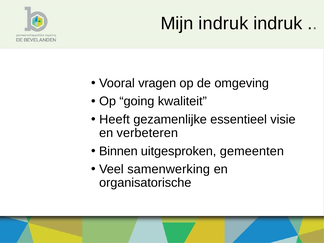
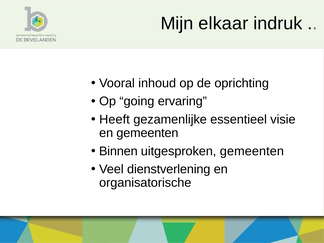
Mijn indruk: indruk -> elkaar
vragen: vragen -> inhoud
omgeving: omgeving -> oprichting
kwaliteit: kwaliteit -> ervaring
en verbeteren: verbeteren -> gemeenten
samenwerking: samenwerking -> dienstverlening
